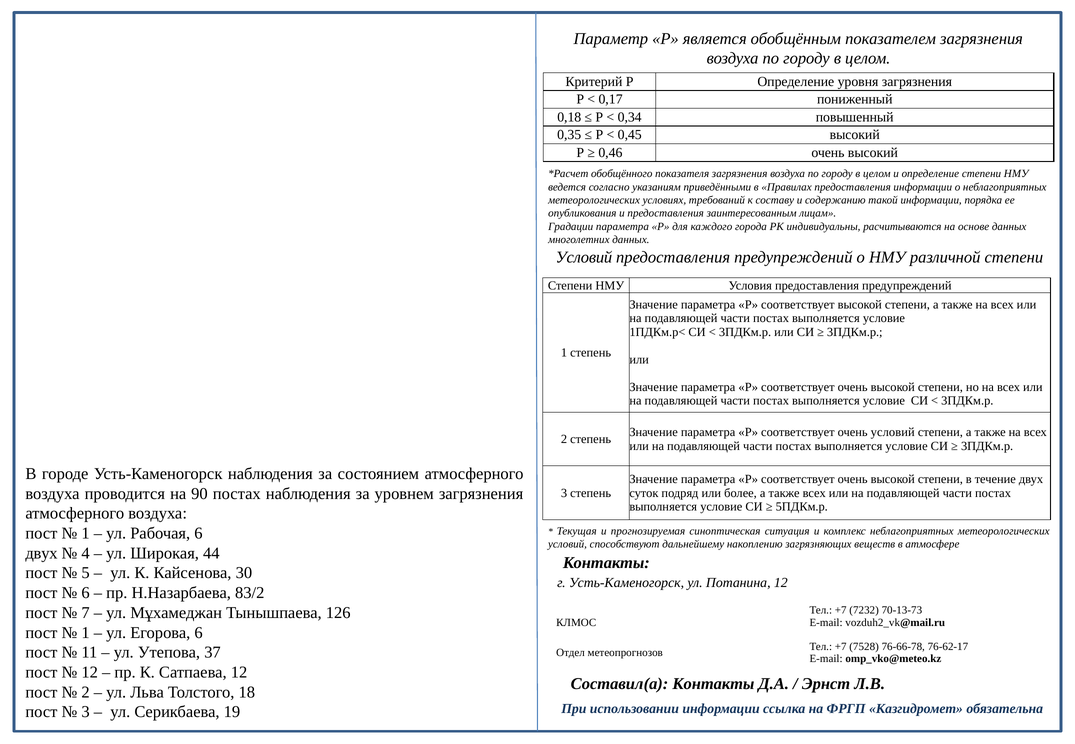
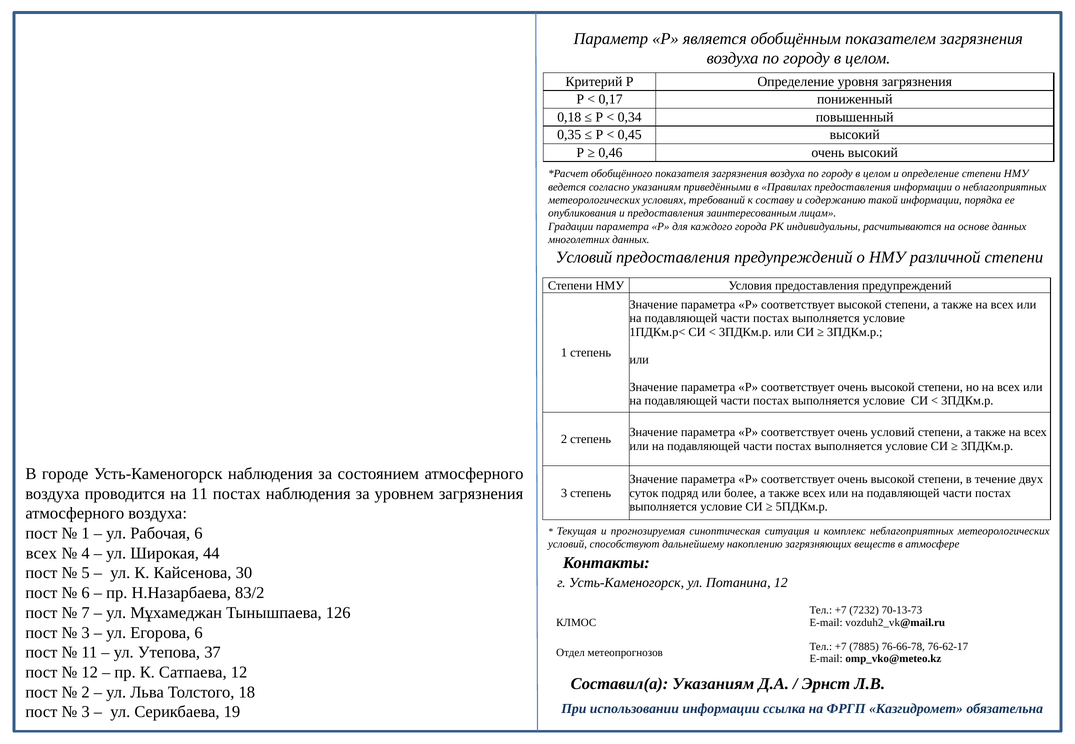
на 90: 90 -> 11
двух at (42, 553): двух -> всех
1 at (86, 633): 1 -> 3
7528: 7528 -> 7885
Составил(а Контакты: Контакты -> Указаниям
